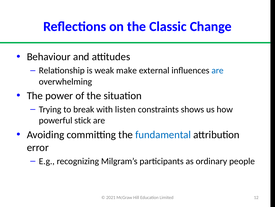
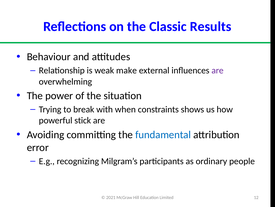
Change: Change -> Results
are at (218, 70) colour: blue -> purple
listen: listen -> when
